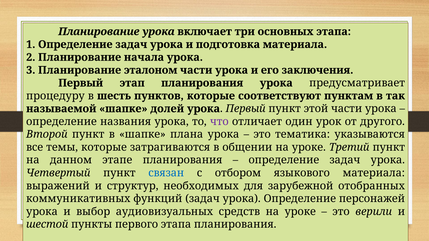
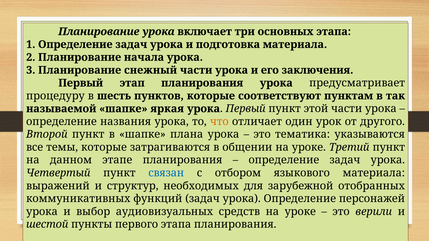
эталоном: эталоном -> снежный
долей: долей -> яркая
что colour: purple -> orange
